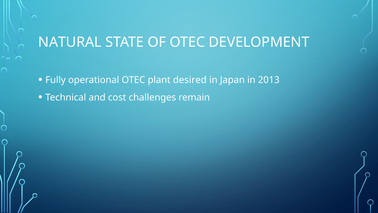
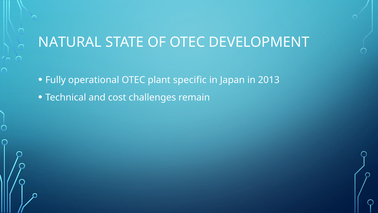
desired: desired -> specific
